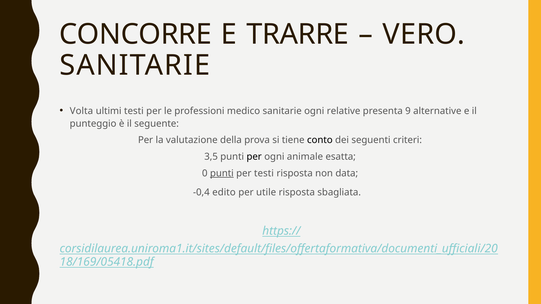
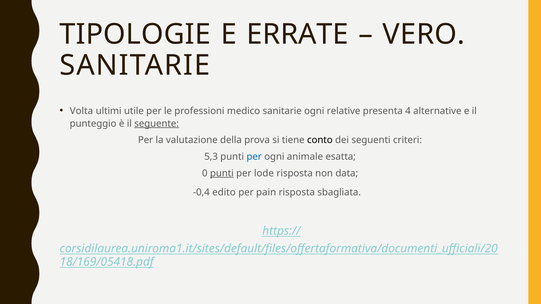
CONCORRE: CONCORRE -> TIPOLOGIE
TRARRE: TRARRE -> ERRATE
ultimi testi: testi -> utile
9: 9 -> 4
seguente underline: none -> present
3,5: 3,5 -> 5,3
per at (254, 157) colour: black -> blue
per testi: testi -> lode
utile: utile -> pain
